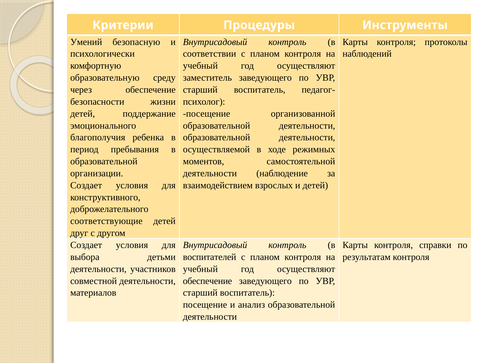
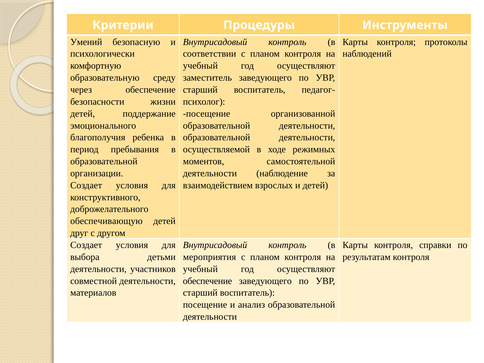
соответствующие: соответствующие -> обеспечивающую
воспитателей: воспитателей -> мероприятия
